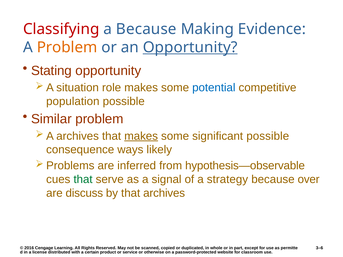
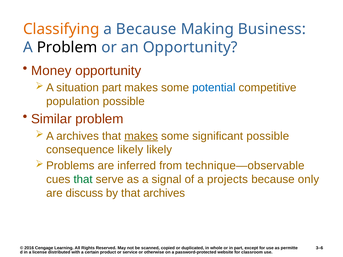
Classifying colour: red -> orange
Evidence: Evidence -> Business
Problem at (67, 47) colour: orange -> black
Opportunity at (190, 47) underline: present -> none
Stating: Stating -> Money
situation role: role -> part
consequence ways: ways -> likely
hypothesis—observable: hypothesis—observable -> technique—observable
strategy: strategy -> projects
over: over -> only
